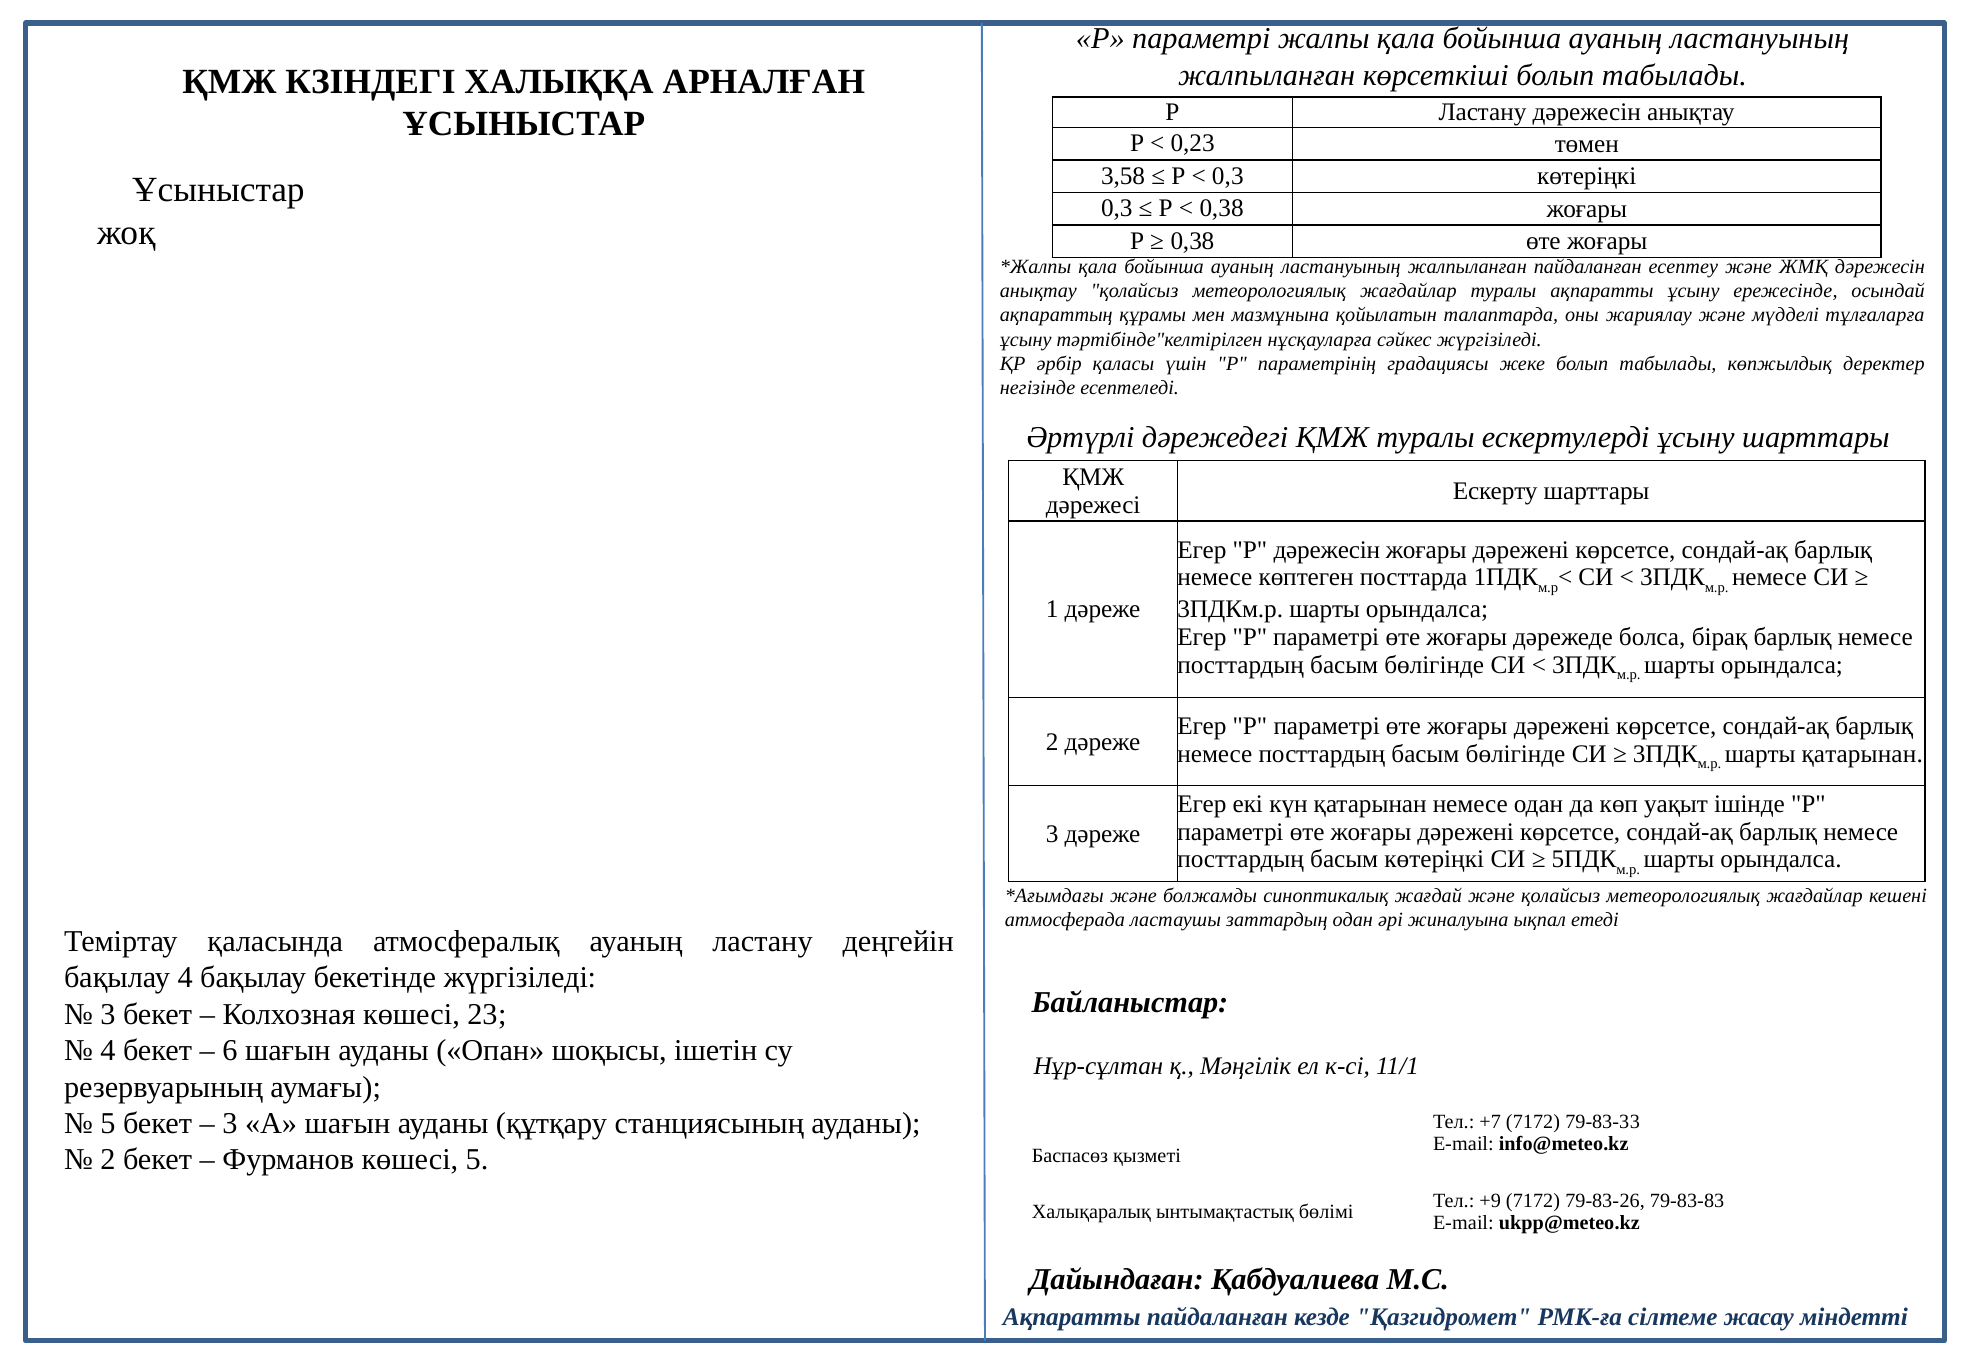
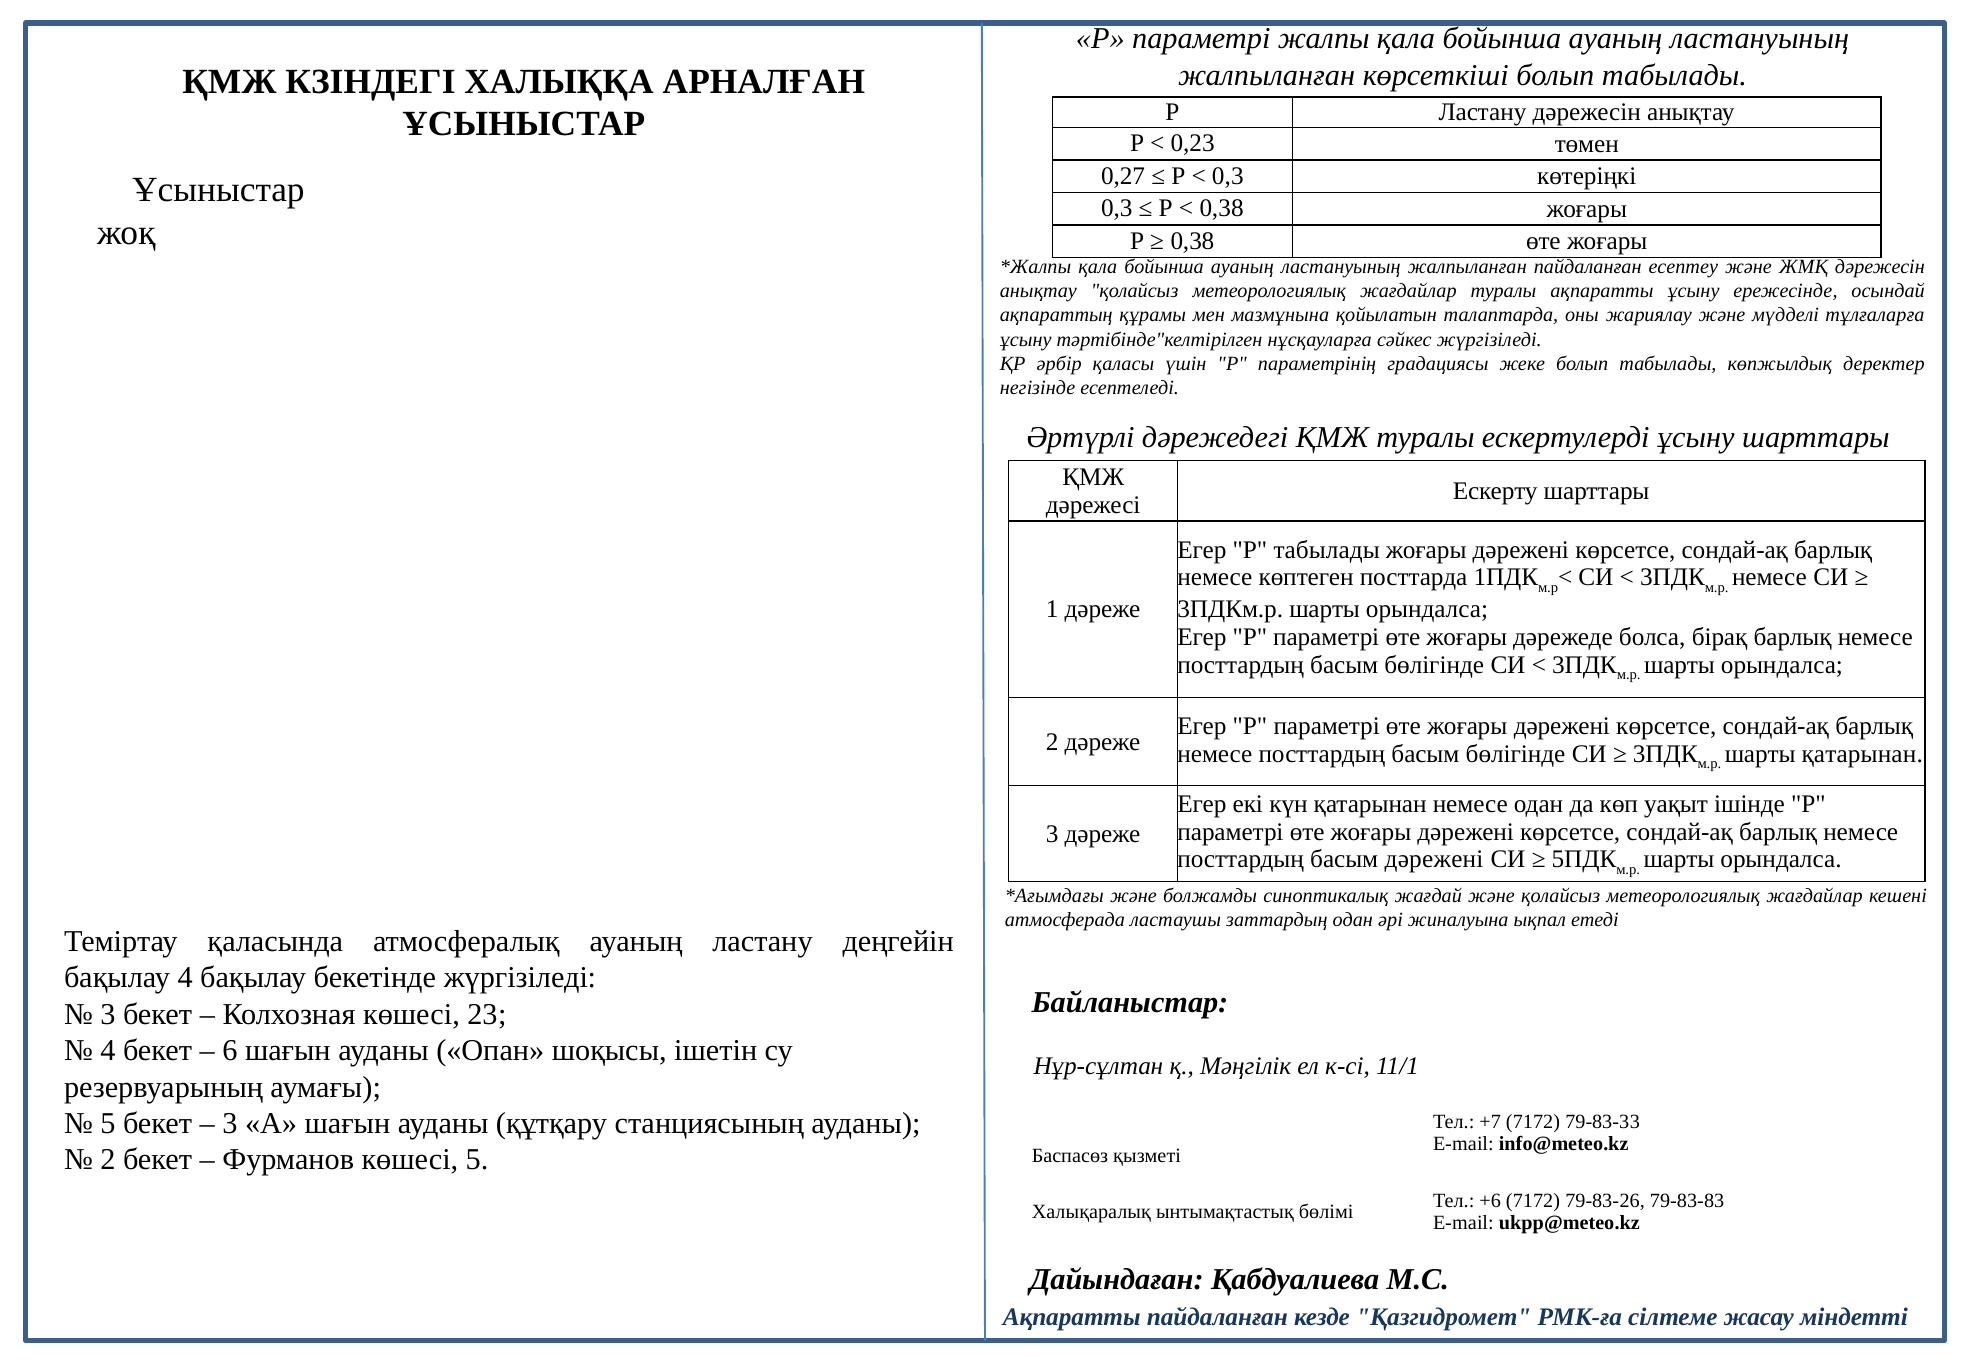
3,58: 3,58 -> 0,27
Р дәрежесін: дәрежесін -> табылады
басым көтеріңкі: көтеріңкі -> дәрежені
+9: +9 -> +6
